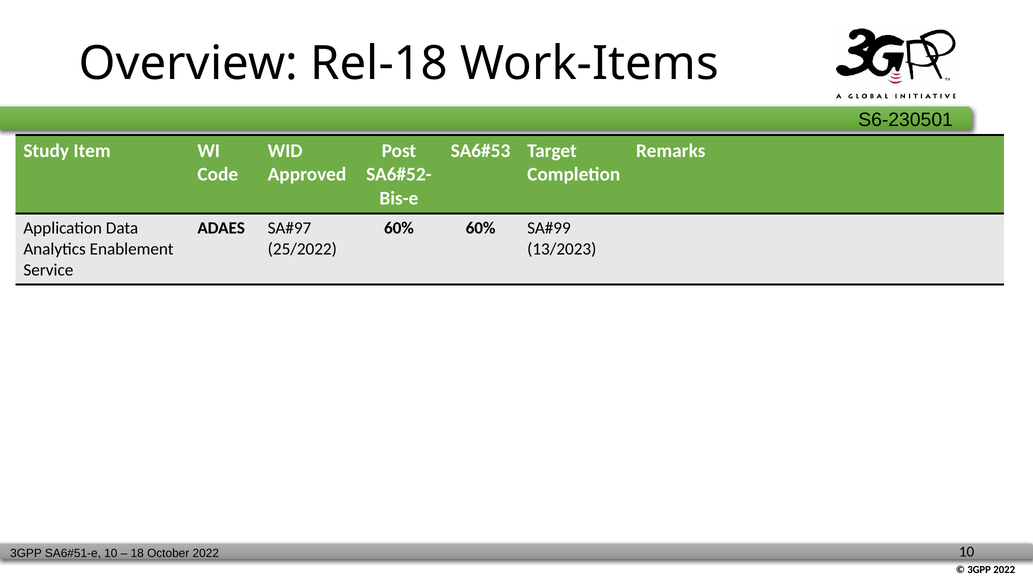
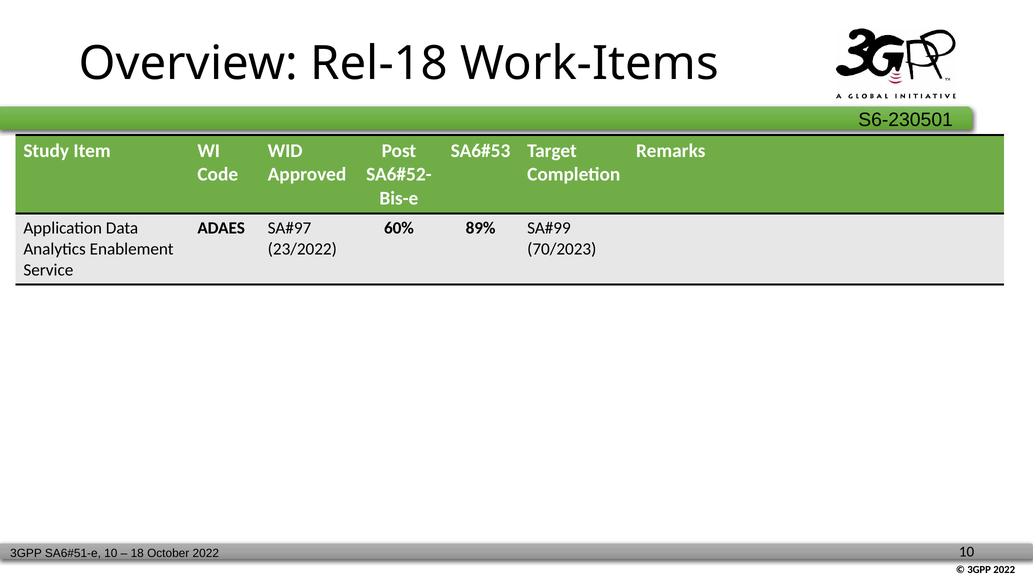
60% 60%: 60% -> 89%
25/2022: 25/2022 -> 23/2022
13/2023: 13/2023 -> 70/2023
